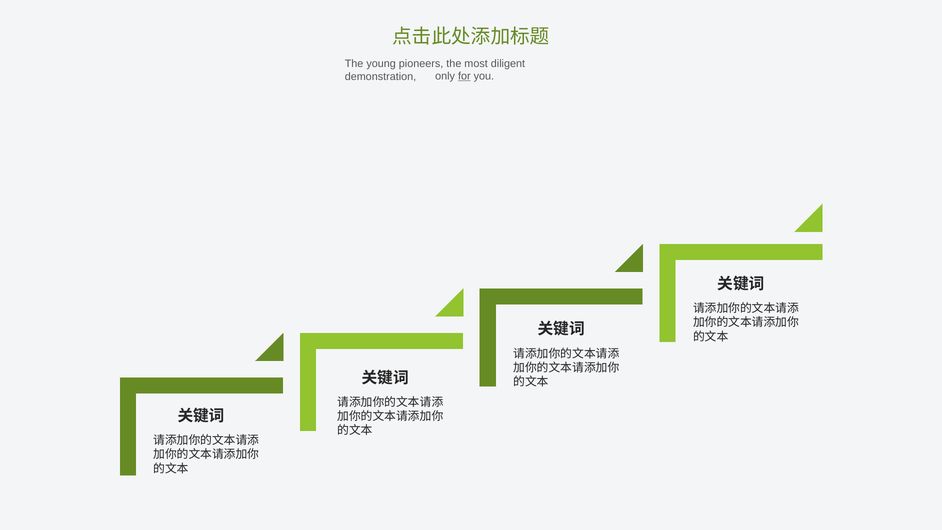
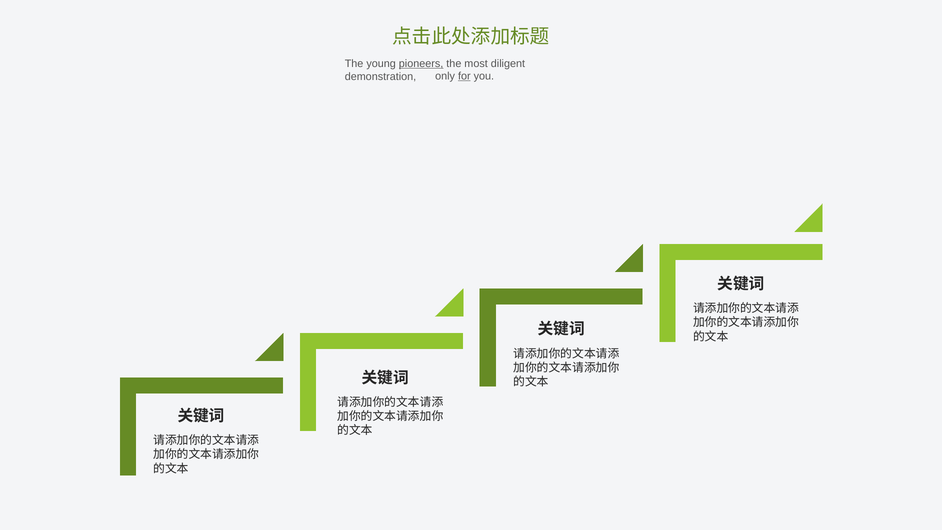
pioneers underline: none -> present
